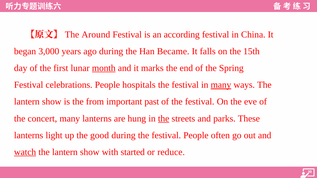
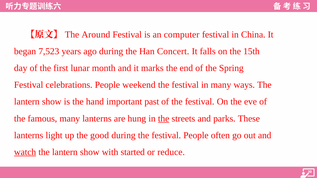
according: according -> computer
3,000: 3,000 -> 7,523
Became: Became -> Concert
month underline: present -> none
hospitals: hospitals -> weekend
many at (221, 85) underline: present -> none
from: from -> hand
concert: concert -> famous
